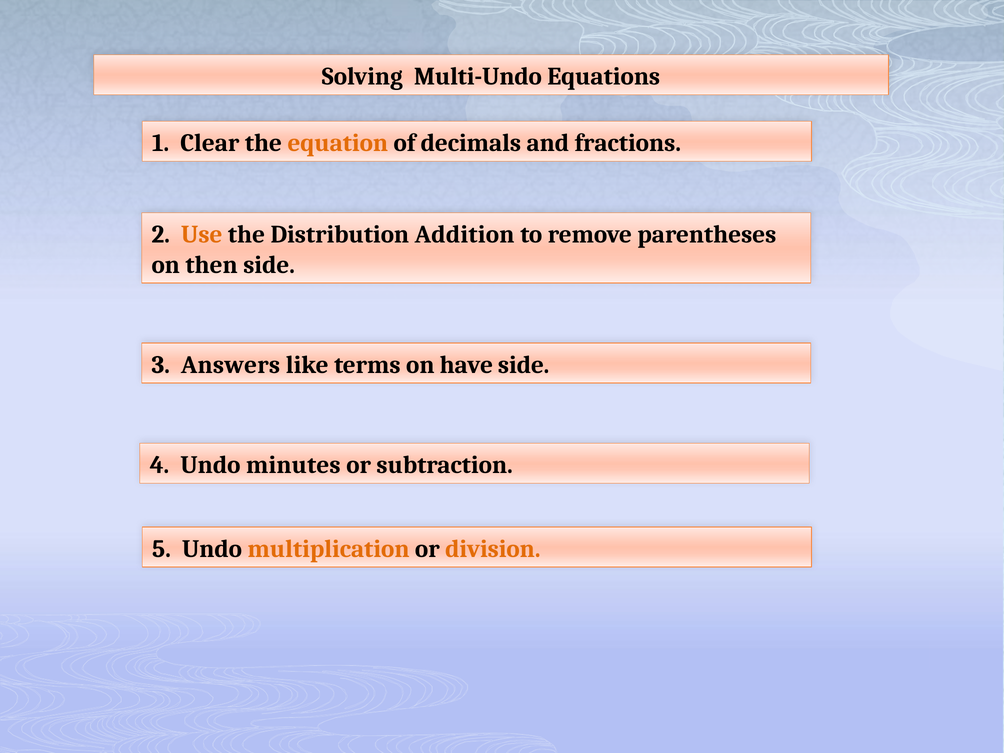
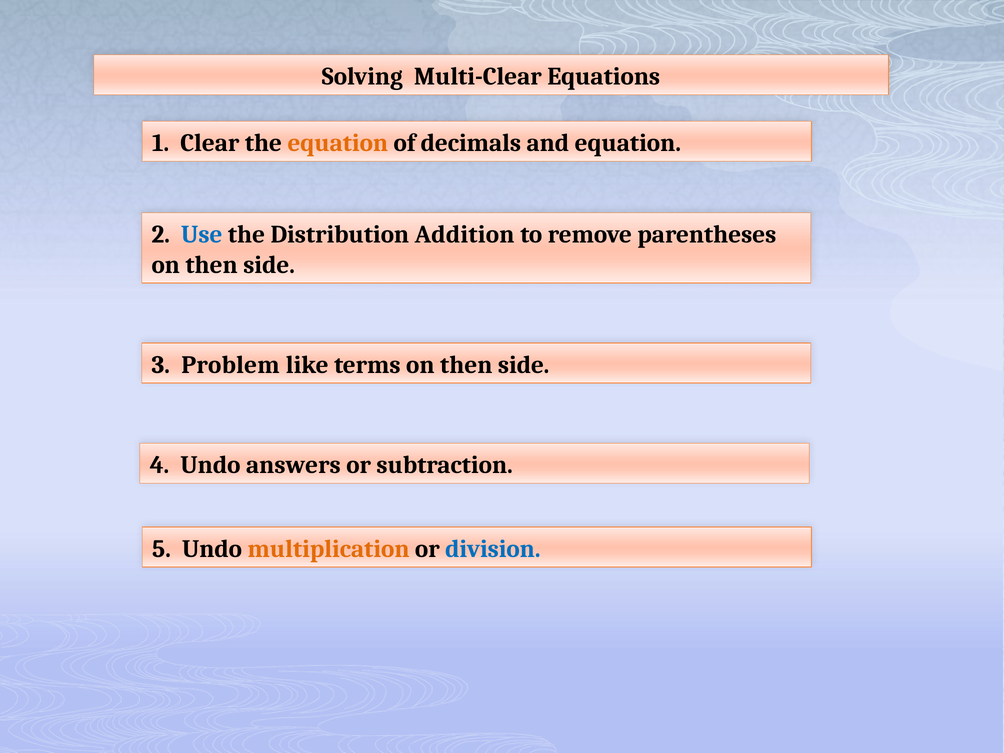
Multi-Undo: Multi-Undo -> Multi-Clear
and fractions: fractions -> equation
Use colour: orange -> blue
Answers: Answers -> Problem
terms on have: have -> then
minutes: minutes -> answers
division colour: orange -> blue
